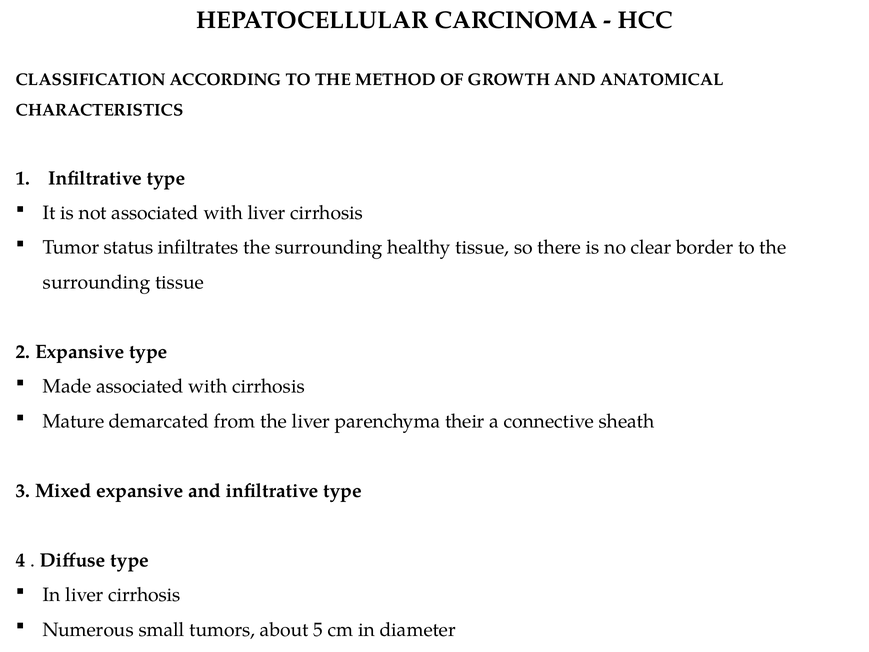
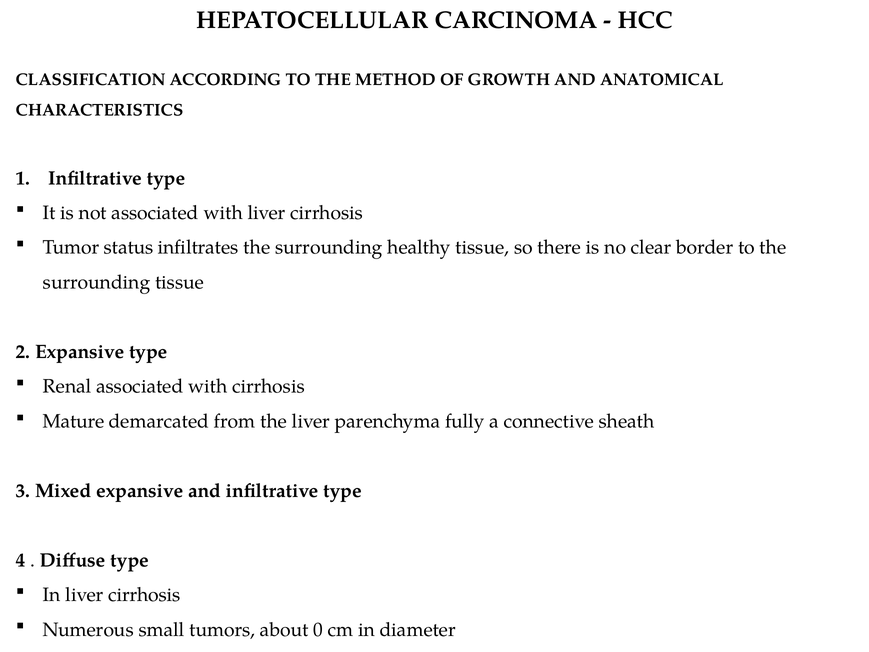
Made: Made -> Renal
their: their -> fully
5: 5 -> 0
